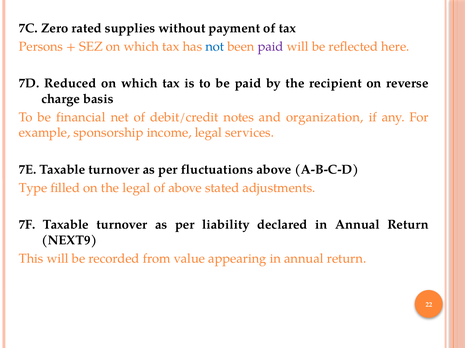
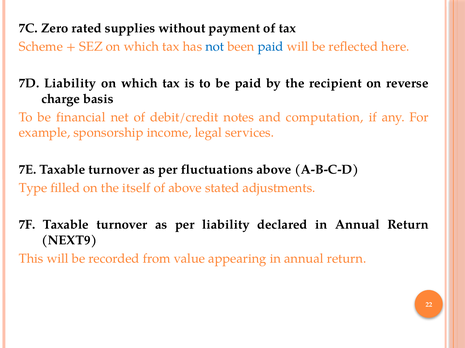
Persons: Persons -> Scheme
paid at (271, 47) colour: purple -> blue
7D Reduced: Reduced -> Liability
organization: organization -> computation
the legal: legal -> itself
